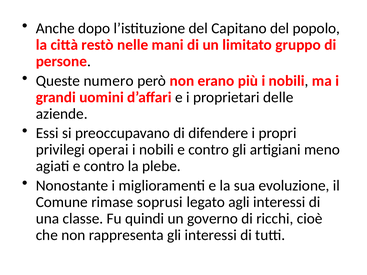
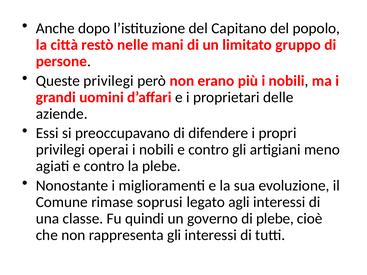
Queste numero: numero -> privilegi
di ricchi: ricchi -> plebe
